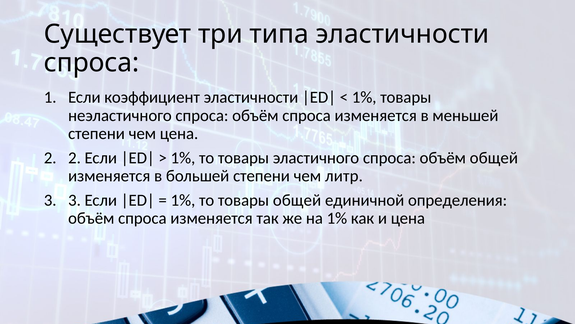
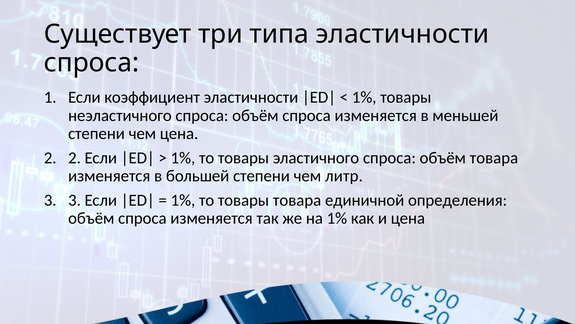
объём общей: общей -> товара
товары общей: общей -> товара
